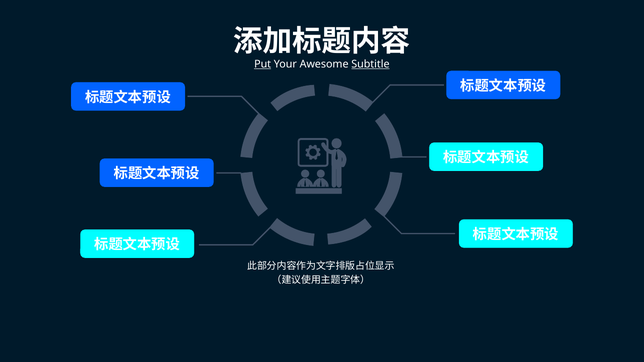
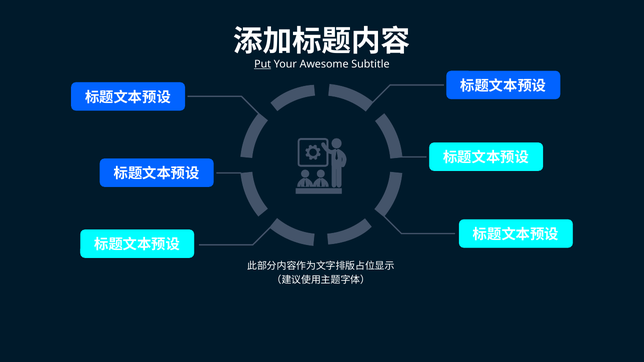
Subtitle underline: present -> none
